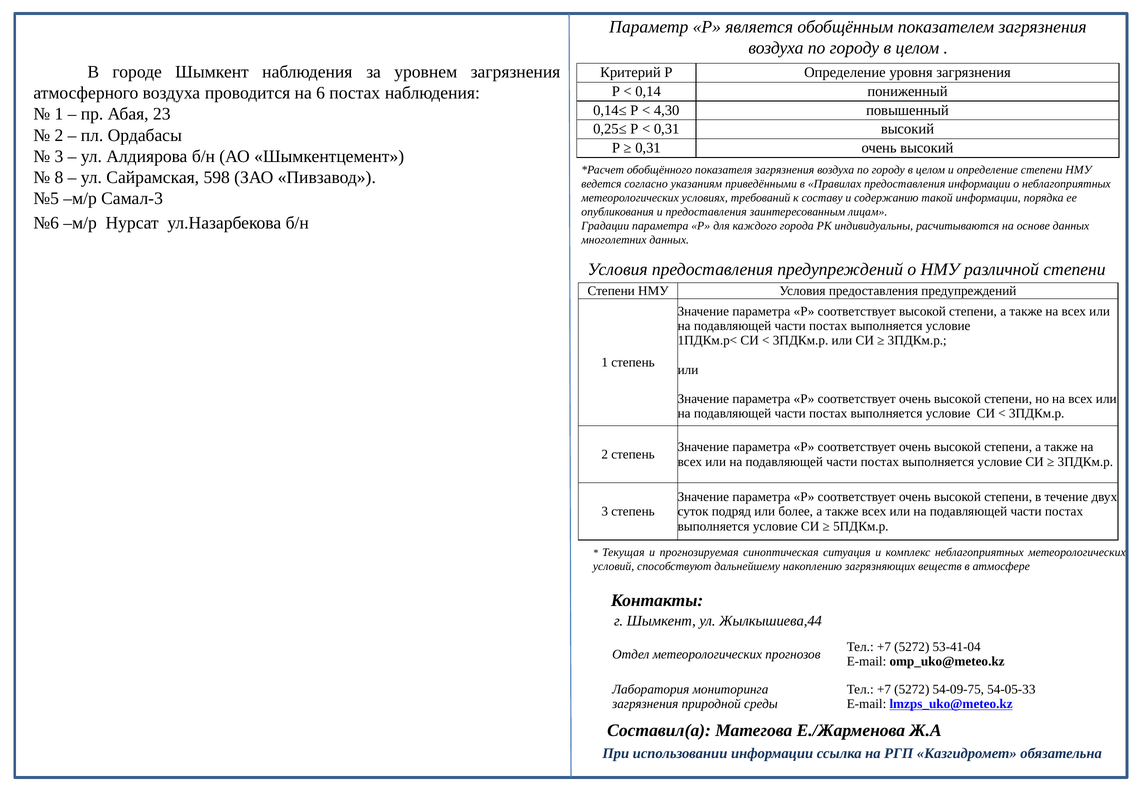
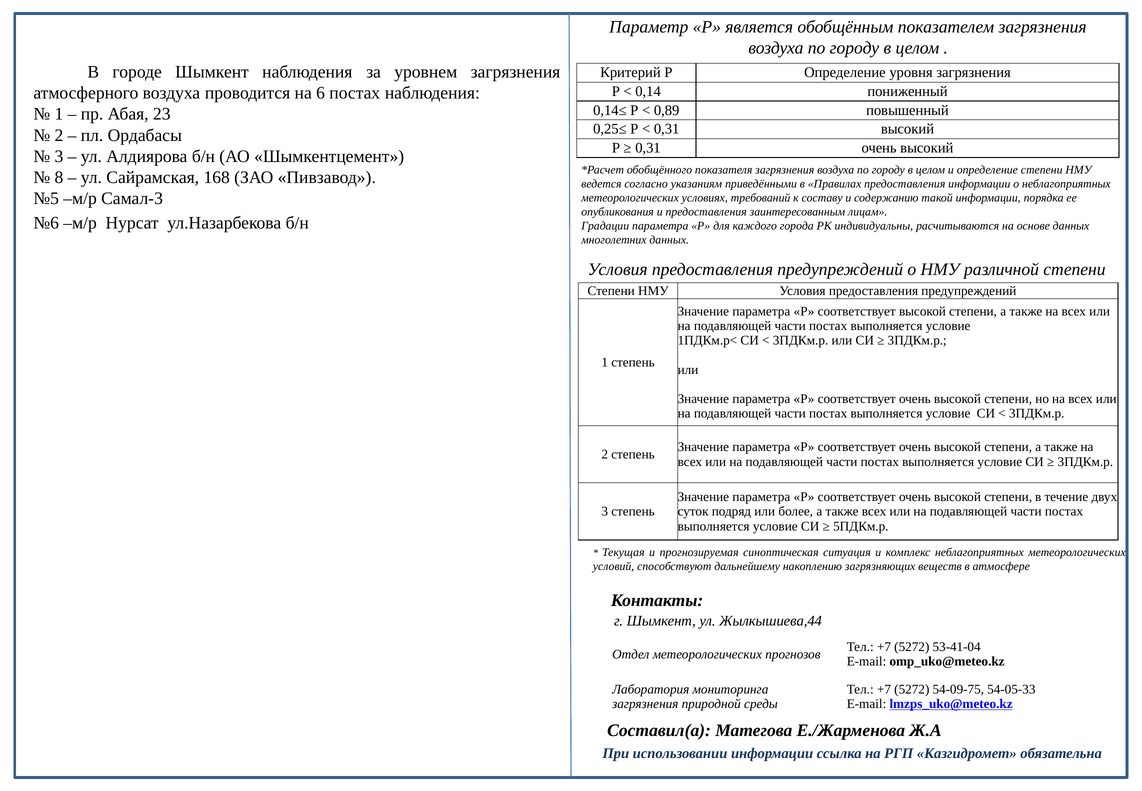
4,30: 4,30 -> 0,89
598: 598 -> 168
